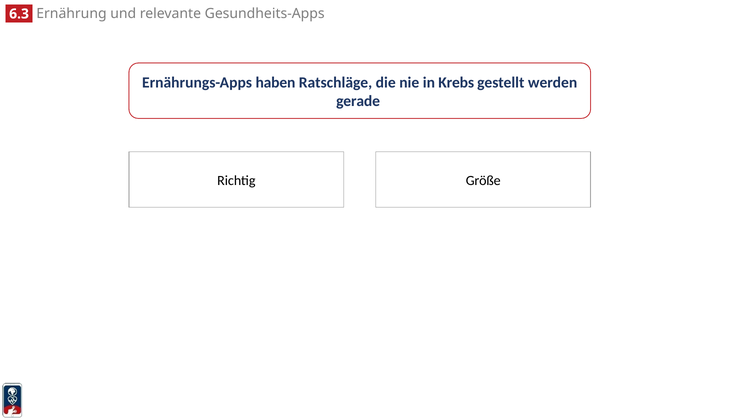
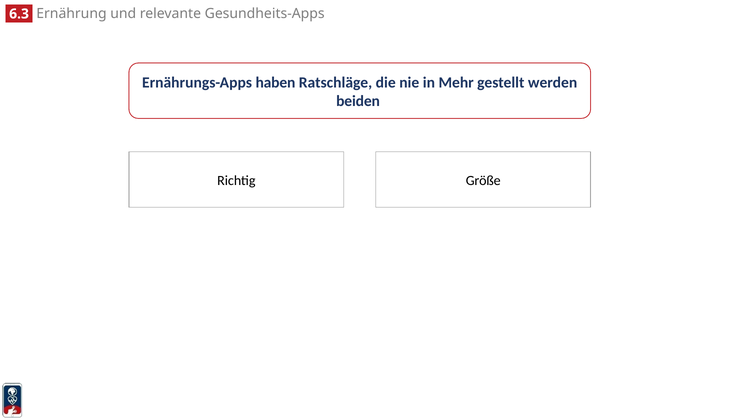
Krebs: Krebs -> Mehr
gerade: gerade -> beiden
